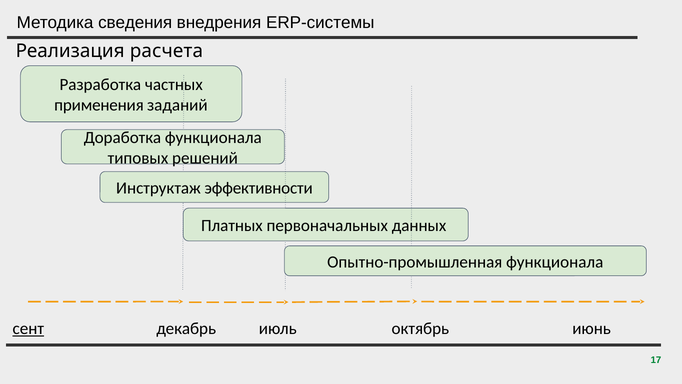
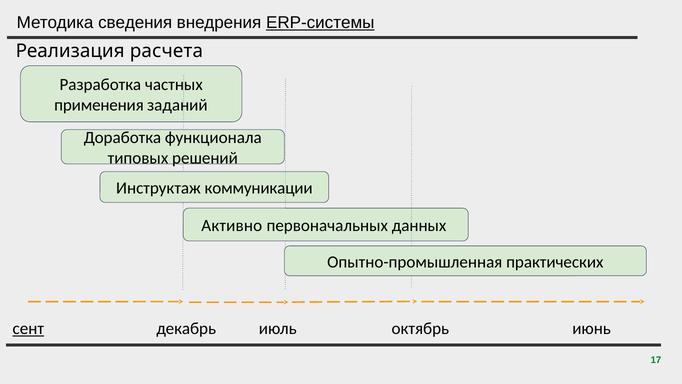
ERP-системы underline: none -> present
эффективности: эффективности -> коммуникации
Платных: Платных -> Активно
Опытно-промышленная функционала: функционала -> практических
